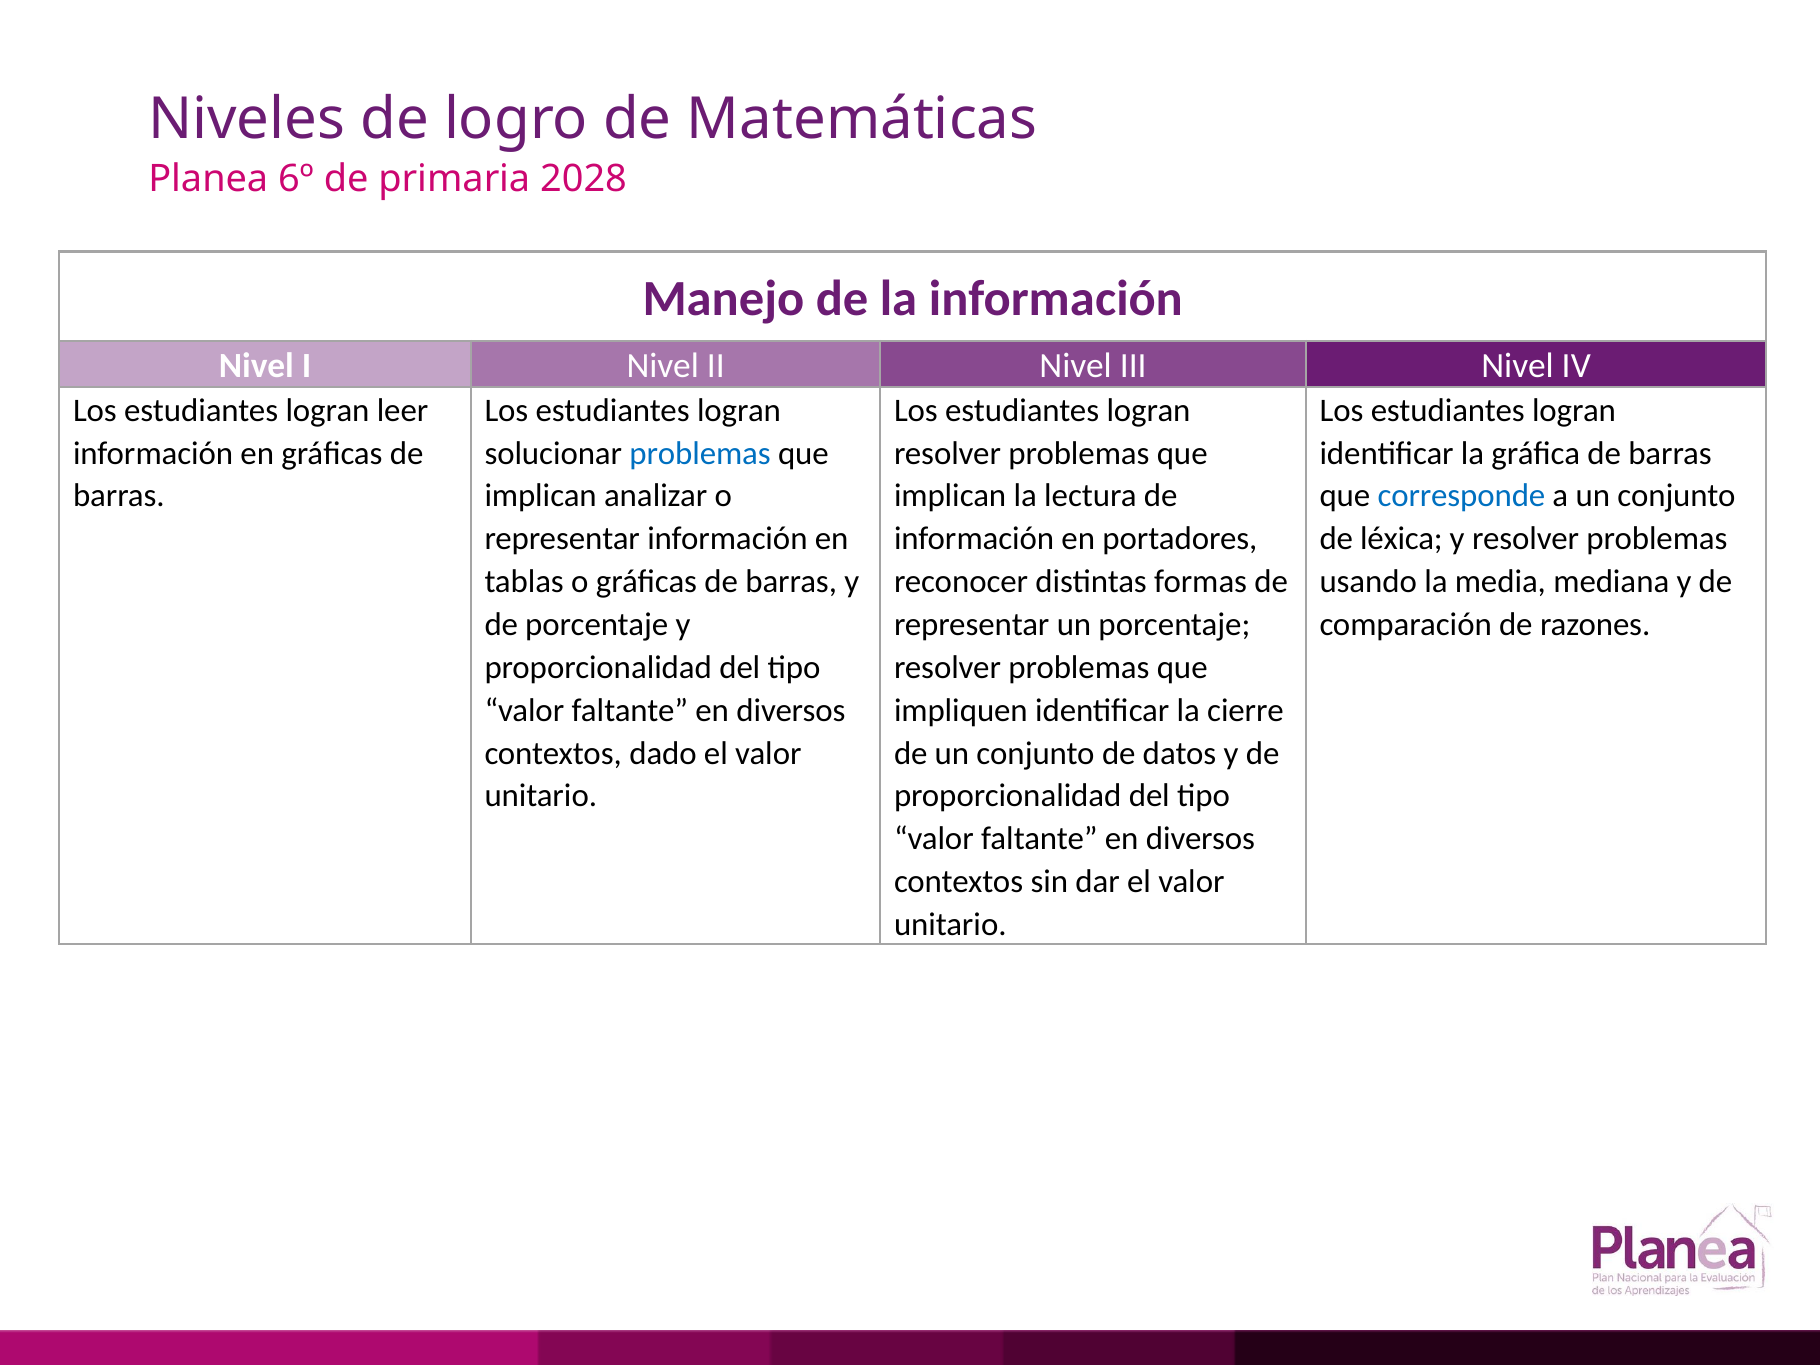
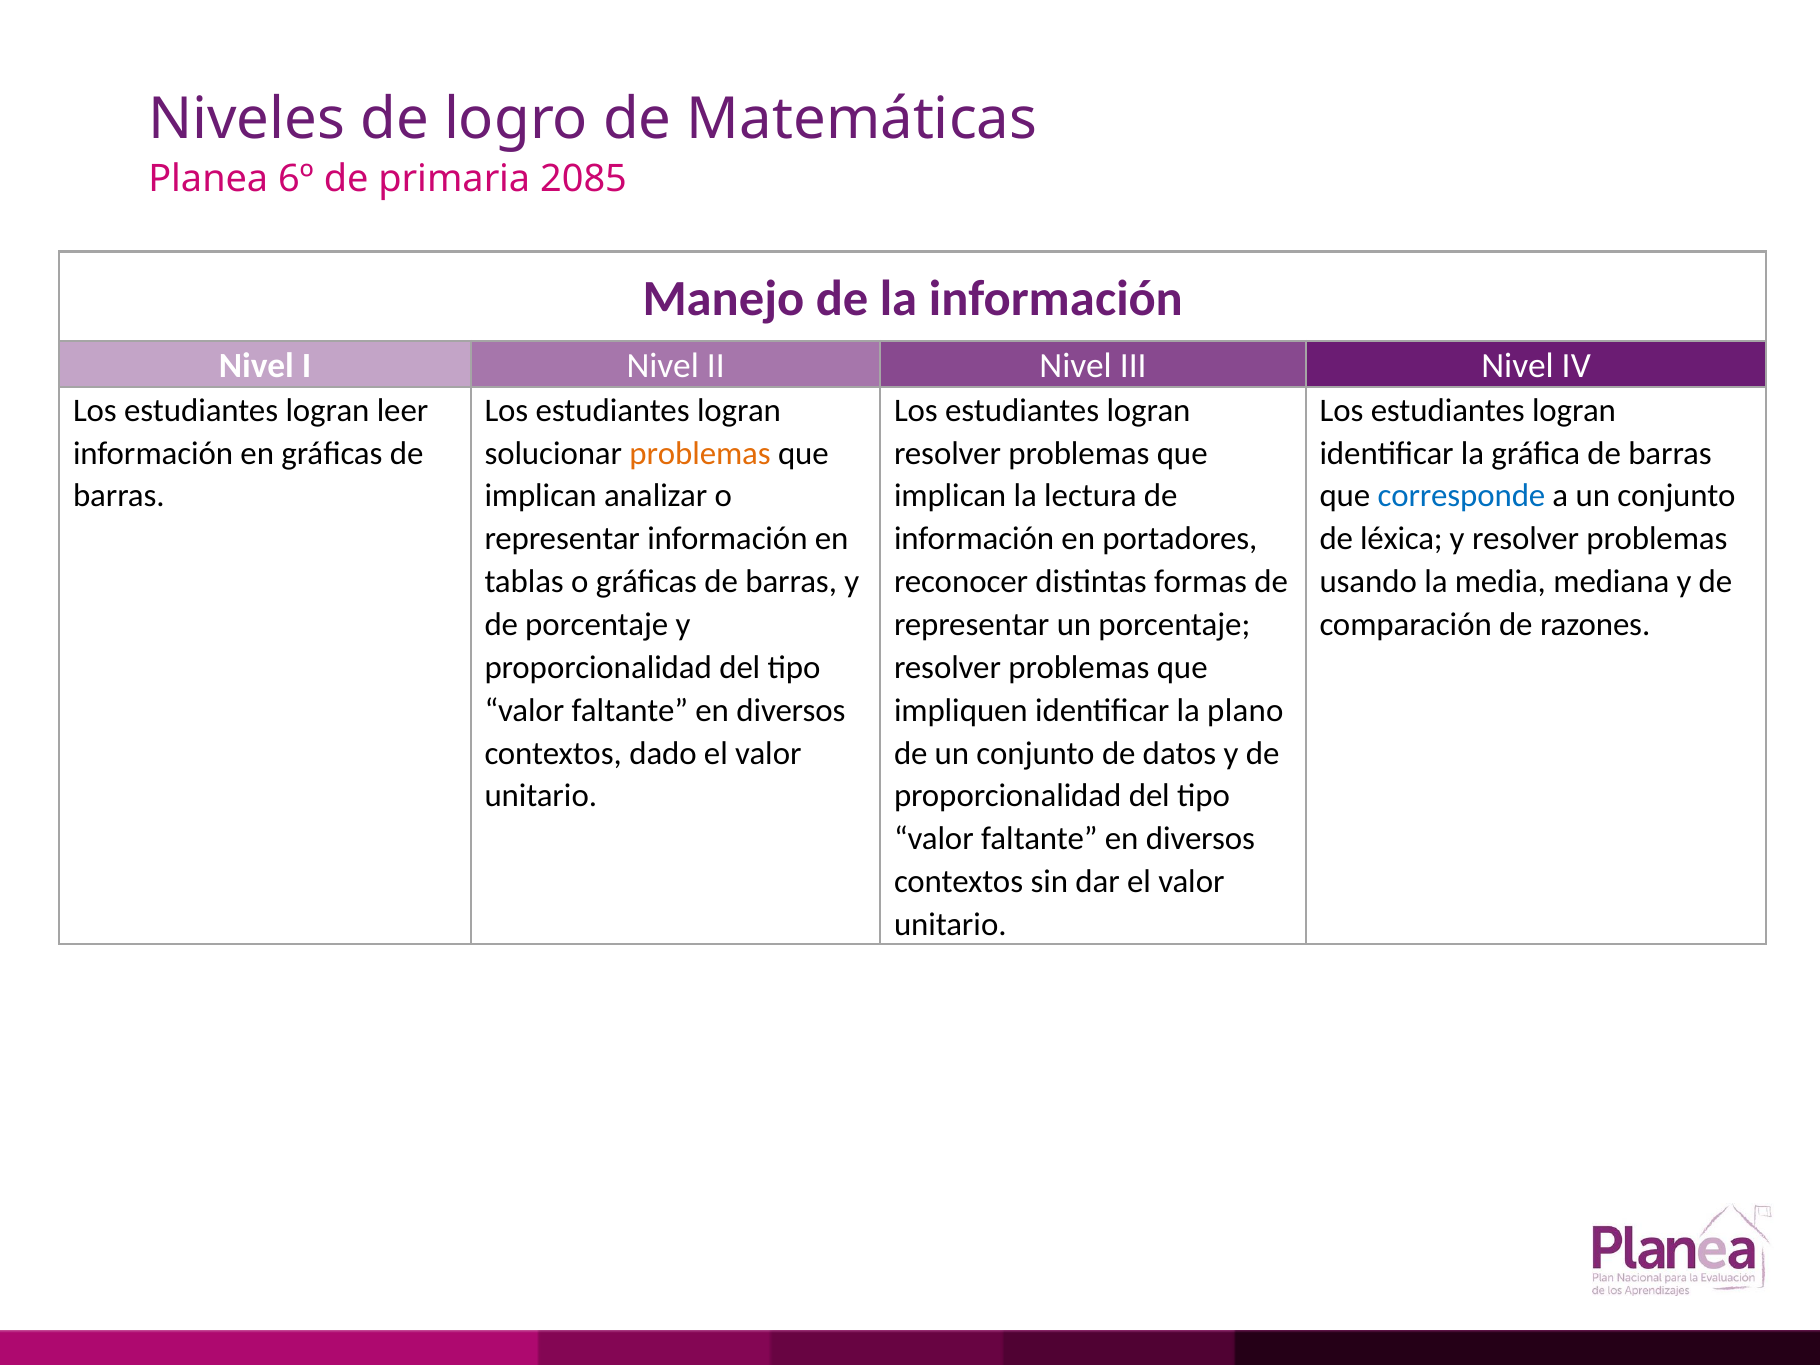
2028: 2028 -> 2085
problemas at (700, 453) colour: blue -> orange
cierre: cierre -> plano
